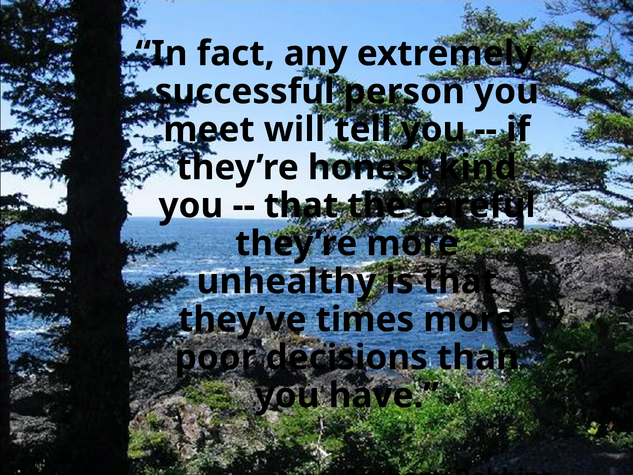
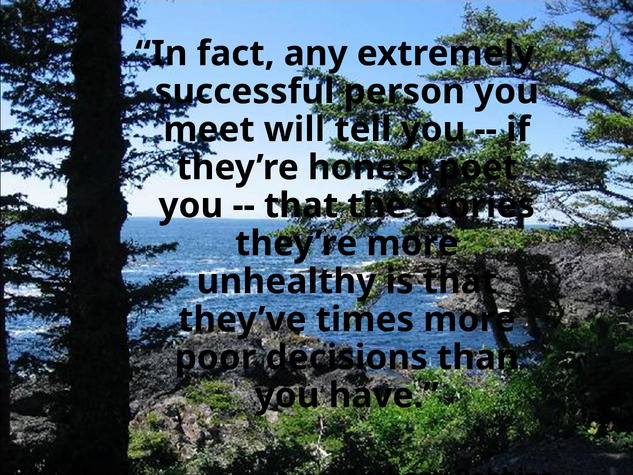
kind: kind -> poet
careful: careful -> stories
